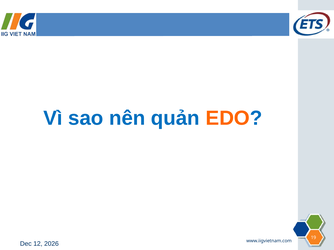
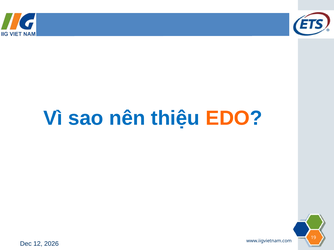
quản: quản -> thiệu
